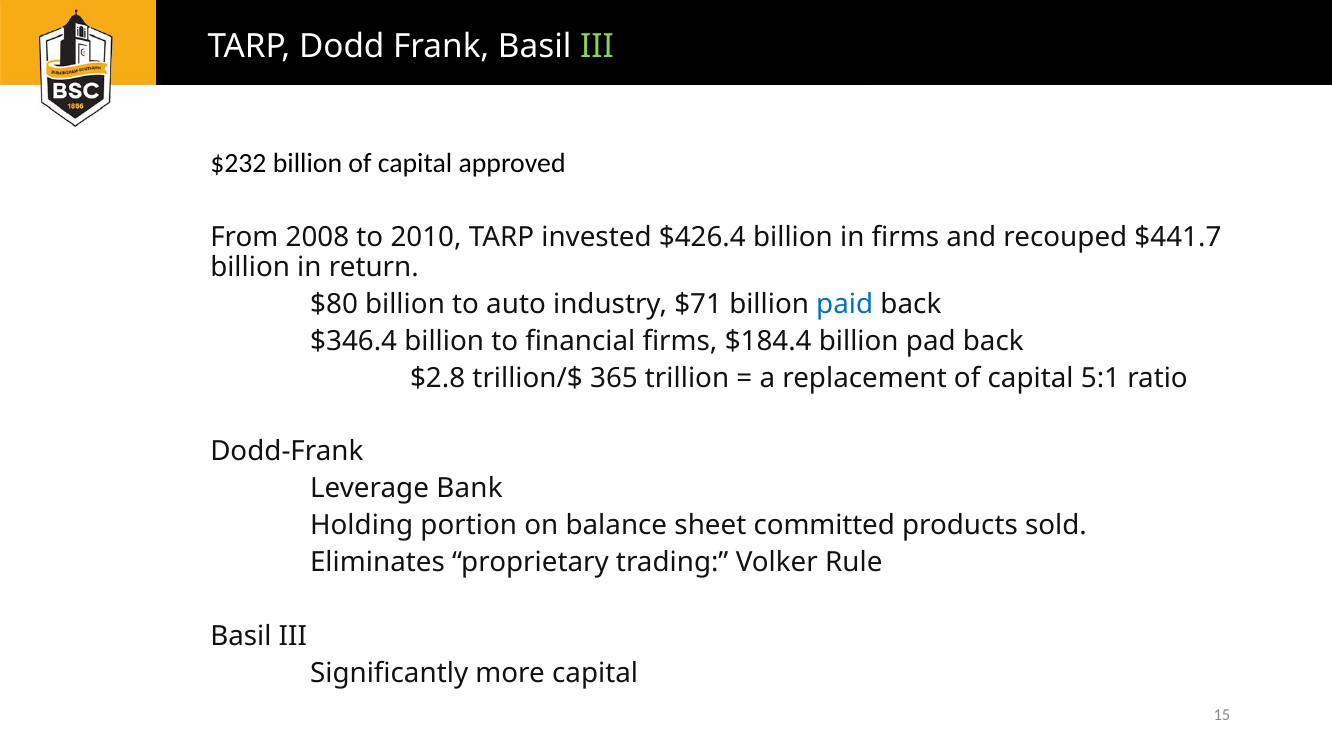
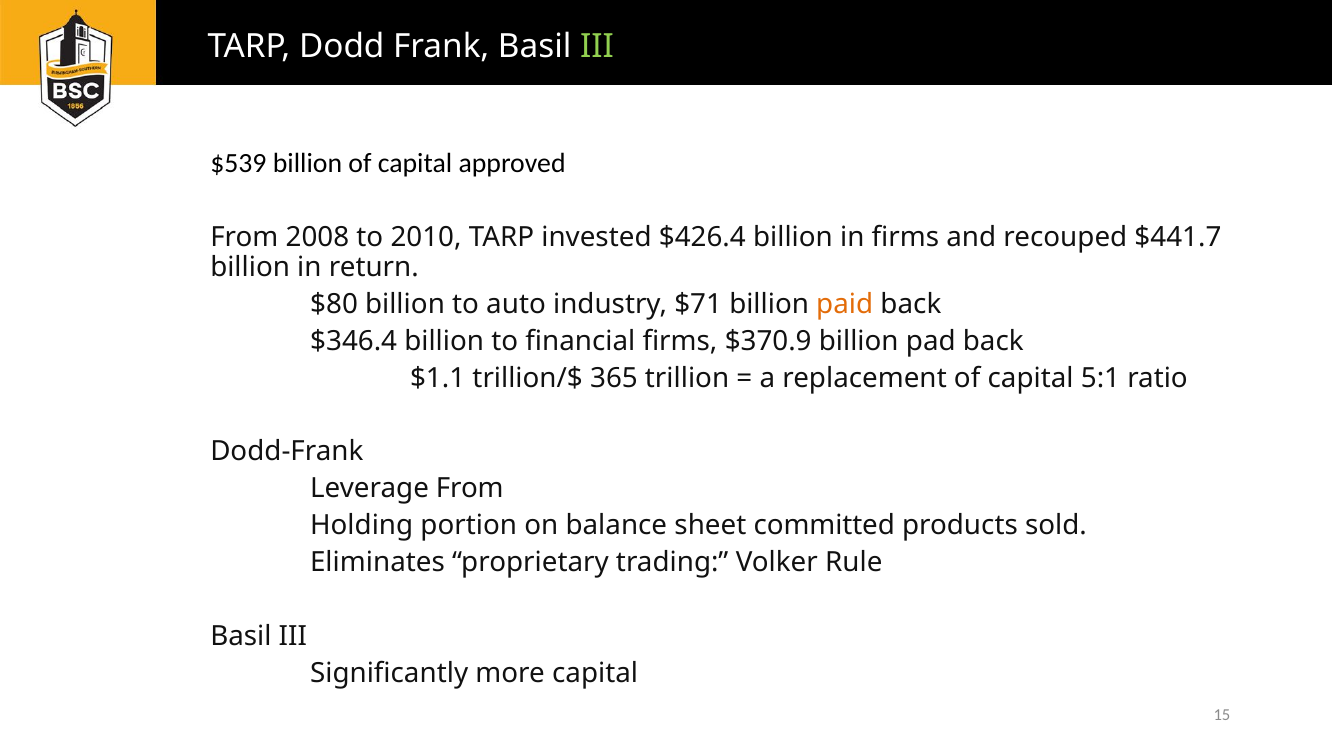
$232: $232 -> $539
paid colour: blue -> orange
$184.4: $184.4 -> $370.9
$2.8: $2.8 -> $1.1
Leverage Bank: Bank -> From
